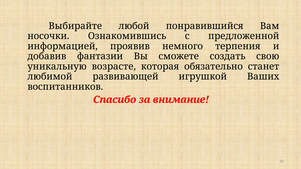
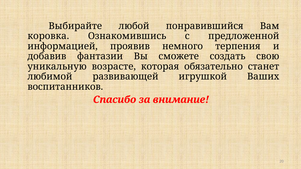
носочки: носочки -> коровка
